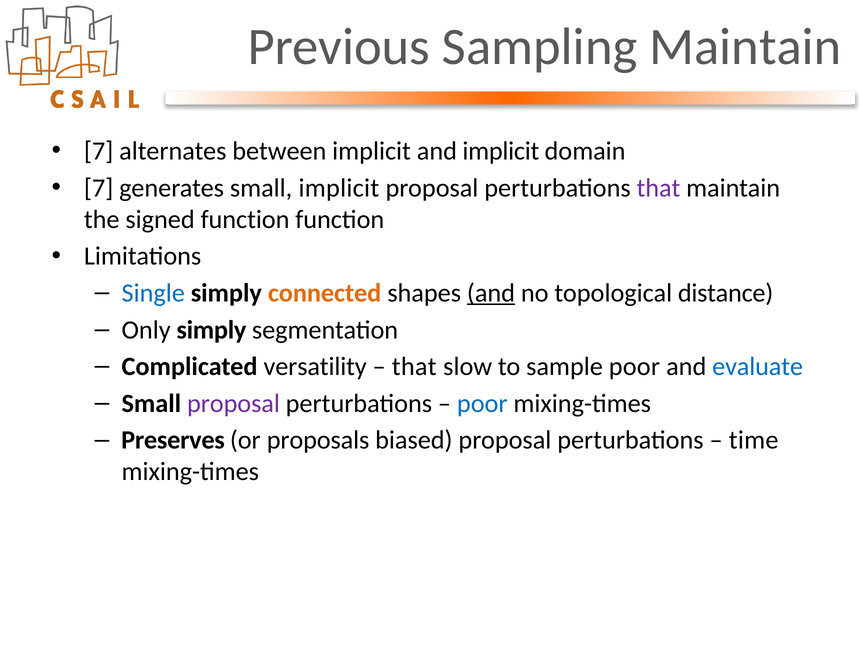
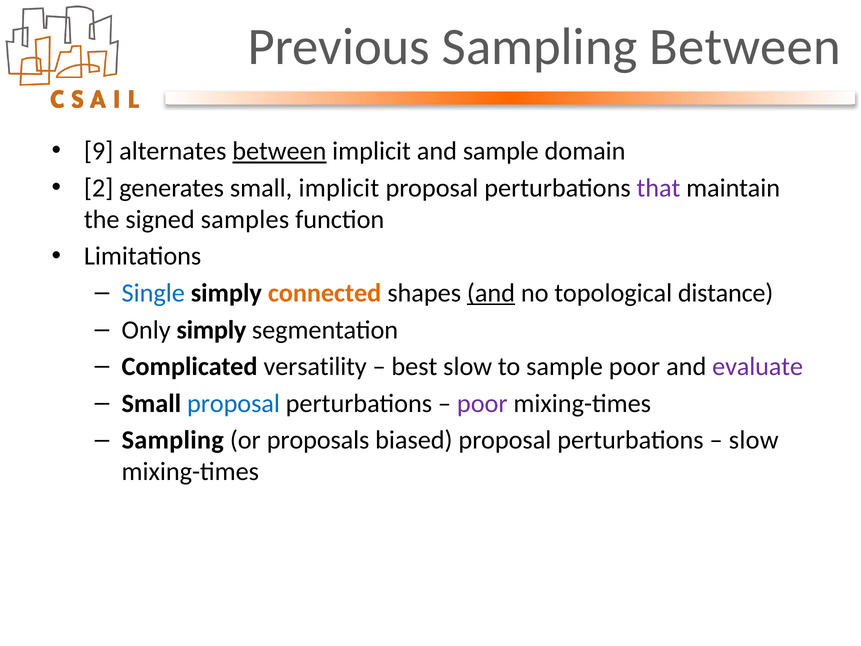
Sampling Maintain: Maintain -> Between
7 at (99, 151): 7 -> 9
between at (279, 151) underline: none -> present
and implicit: implicit -> sample
7 at (99, 188): 7 -> 2
signed function: function -> samples
that at (414, 367): that -> best
evaluate colour: blue -> purple
proposal at (233, 403) colour: purple -> blue
poor at (482, 403) colour: blue -> purple
Preserves at (173, 440): Preserves -> Sampling
time at (754, 440): time -> slow
